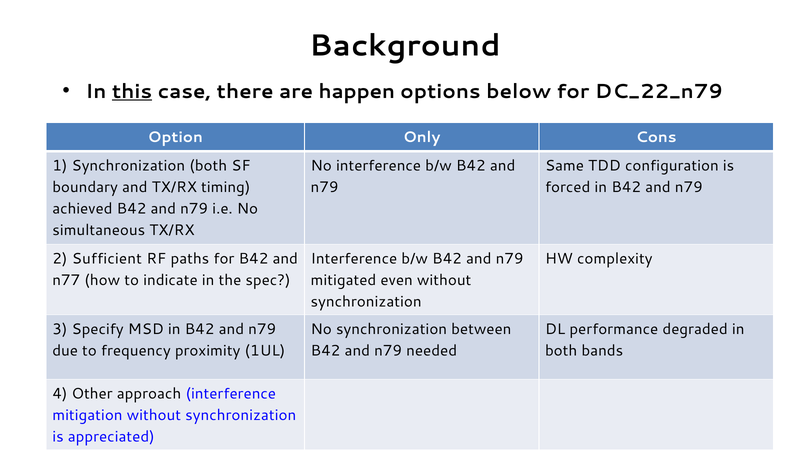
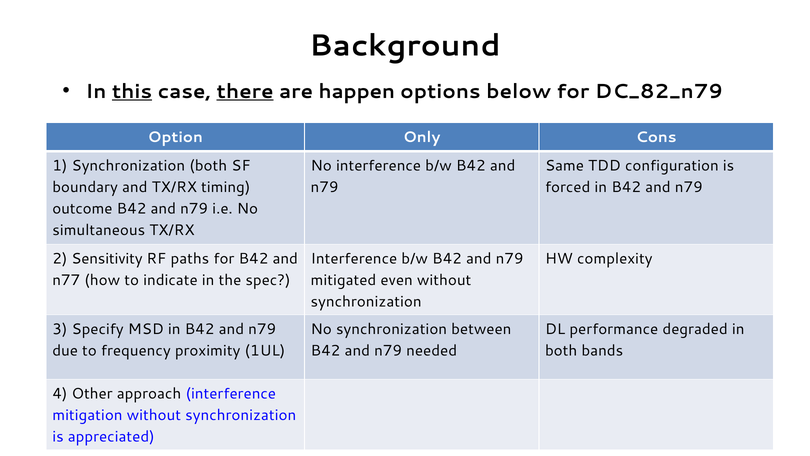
there underline: none -> present
DC_22_n79: DC_22_n79 -> DC_82_n79
achieved: achieved -> outcome
Sufficient: Sufficient -> Sensitivity
